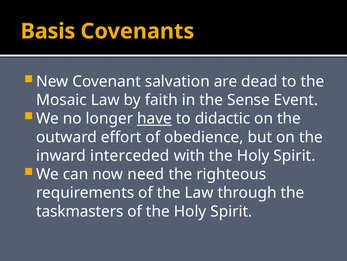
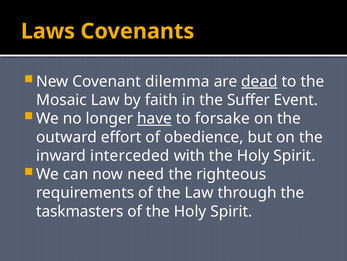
Basis: Basis -> Laws
salvation: salvation -> dilemma
dead underline: none -> present
Sense: Sense -> Suffer
didactic: didactic -> forsake
